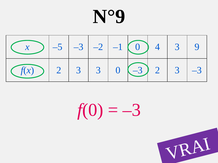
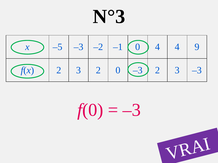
N°9: N°9 -> N°3
4 3: 3 -> 4
3 3: 3 -> 2
